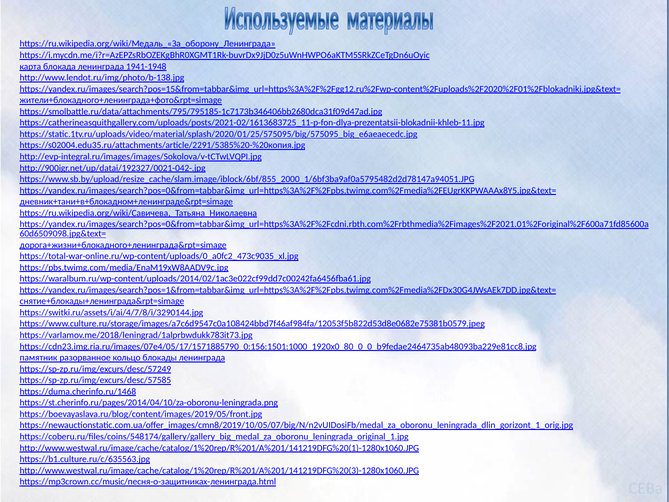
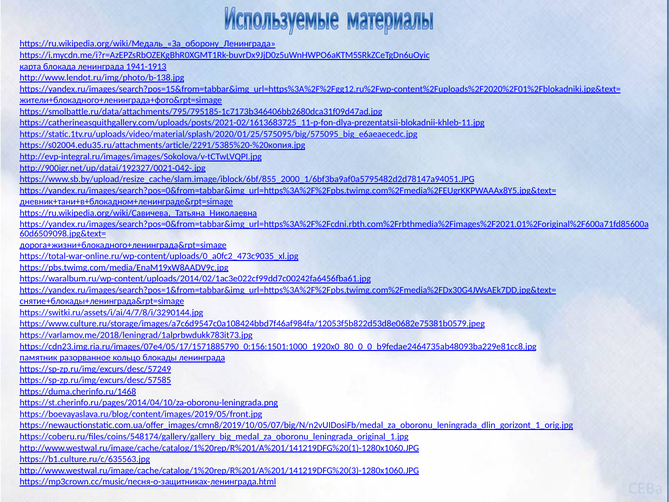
1941-1948: 1941-1948 -> 1941-1913
